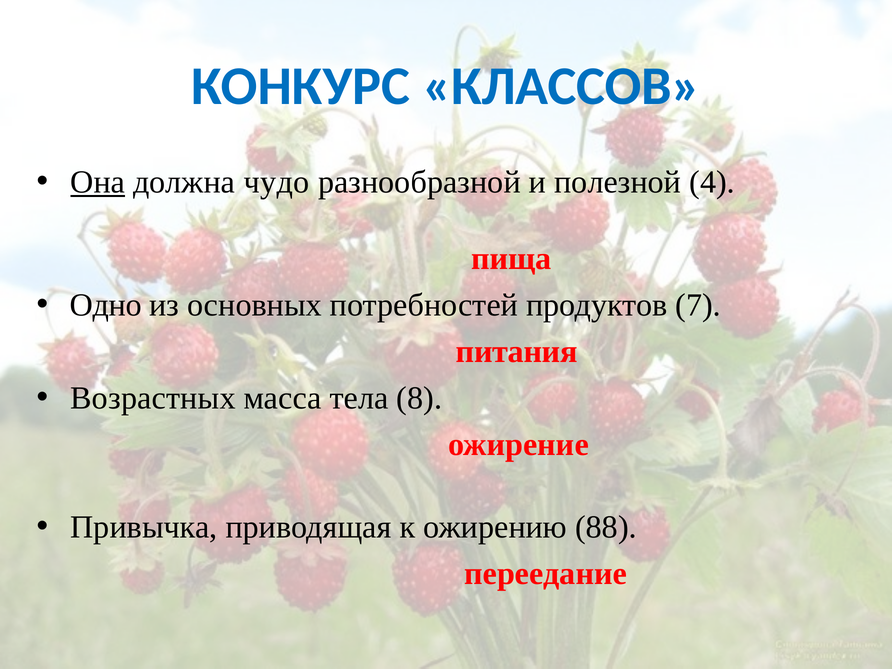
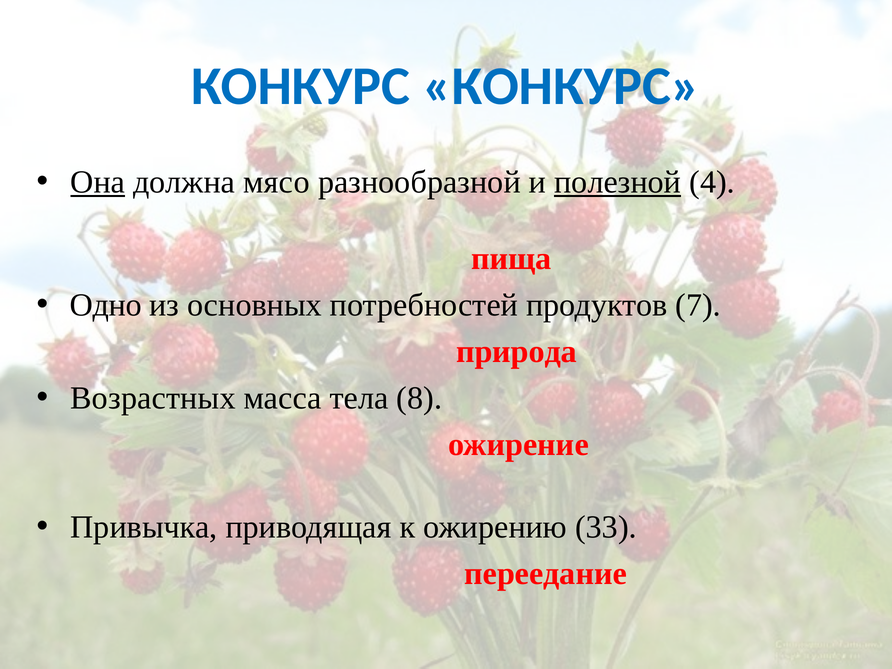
КОНКУРС КЛАССОВ: КЛАССОВ -> КОНКУРС
чудо: чудо -> мясо
полезной underline: none -> present
питания: питания -> природа
88: 88 -> 33
